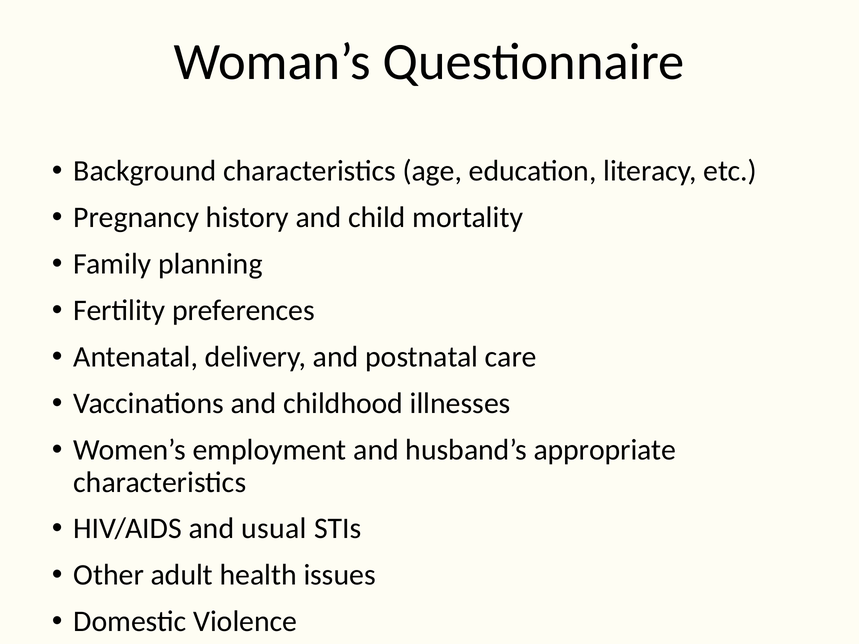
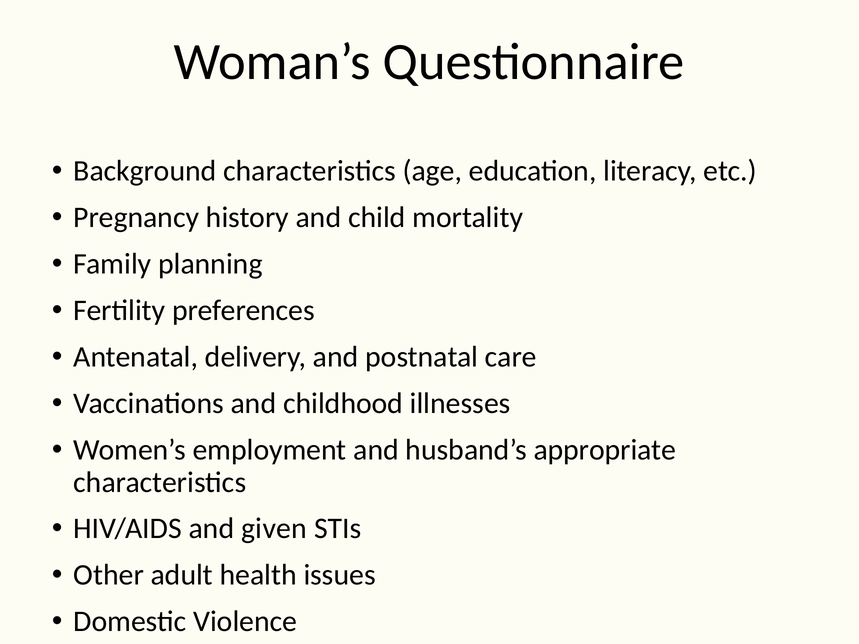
usual: usual -> given
